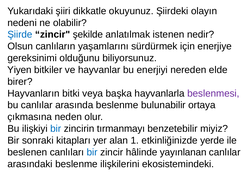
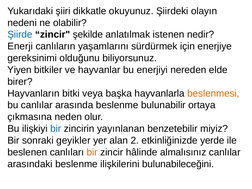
Olsun: Olsun -> Enerji
beslenmesi colour: purple -> orange
tırmanmayı: tırmanmayı -> yayınlanan
kitapları: kitapları -> geyikler
1: 1 -> 2
bir at (92, 152) colour: blue -> orange
yayınlanan: yayınlanan -> almalısınız
ekosistemindeki: ekosistemindeki -> bulunabileceğini
